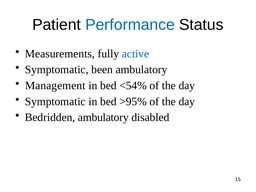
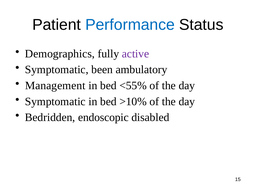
Measurements: Measurements -> Demographics
active colour: blue -> purple
<54%: <54% -> <55%
>95%: >95% -> >10%
Bedridden ambulatory: ambulatory -> endoscopic
